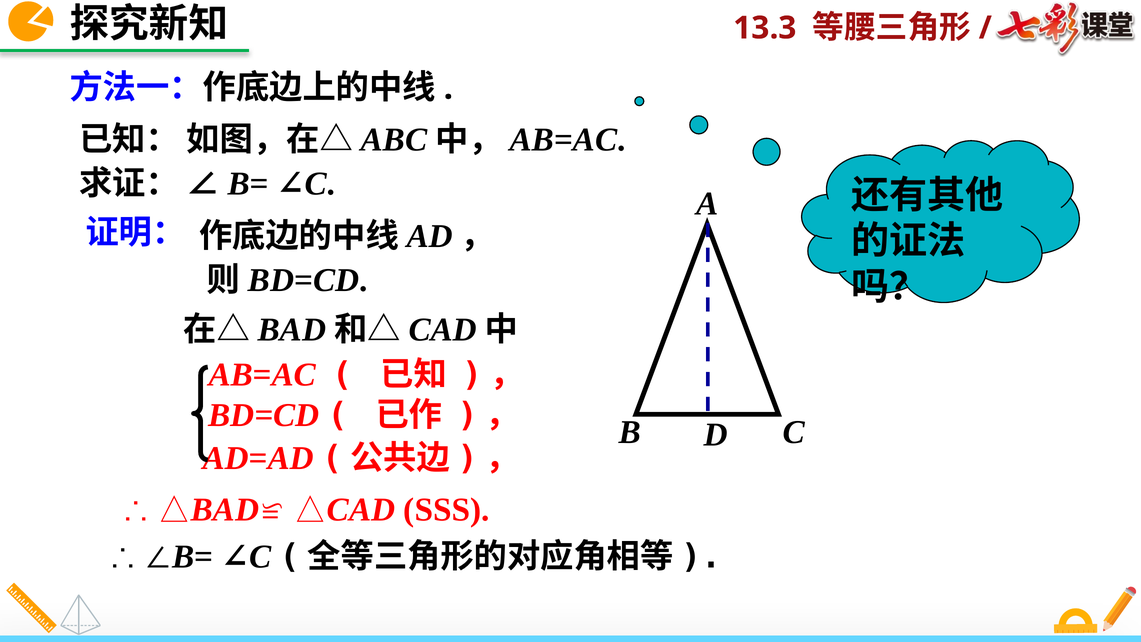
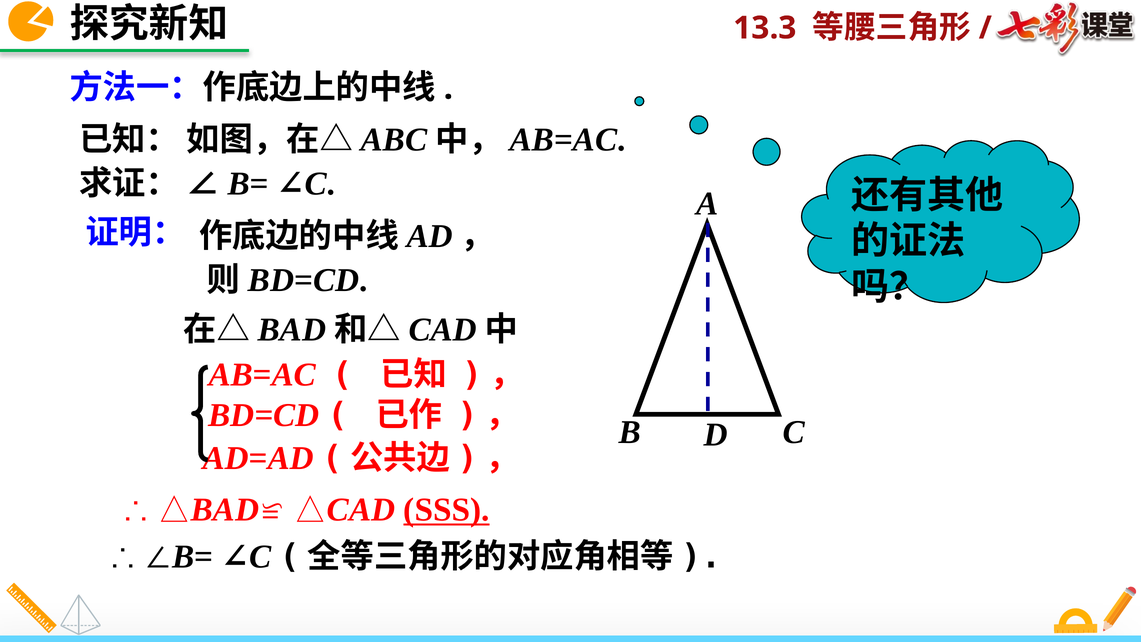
SSS underline: none -> present
